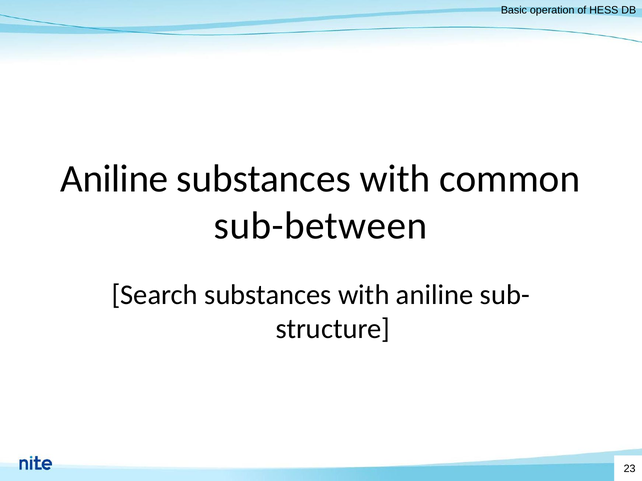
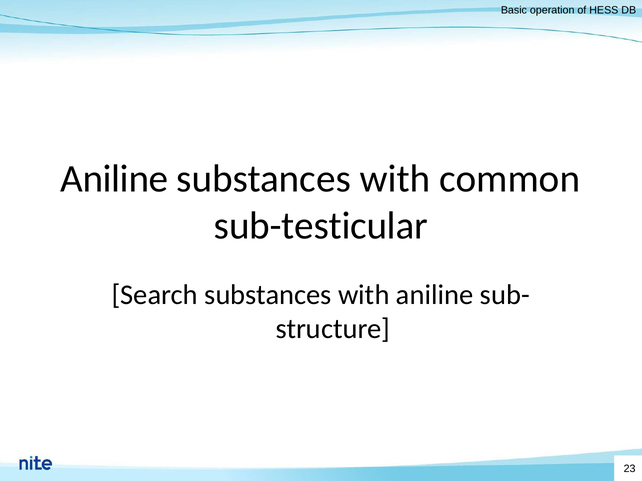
sub-between: sub-between -> sub-testicular
